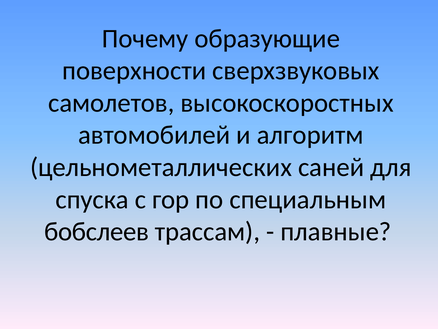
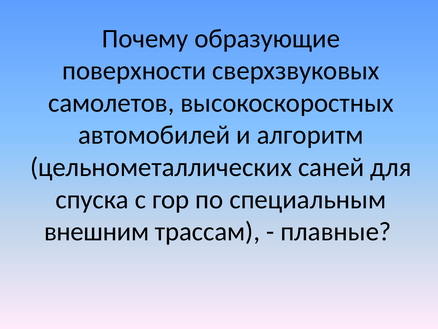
бобслеев: бобслеев -> внешним
